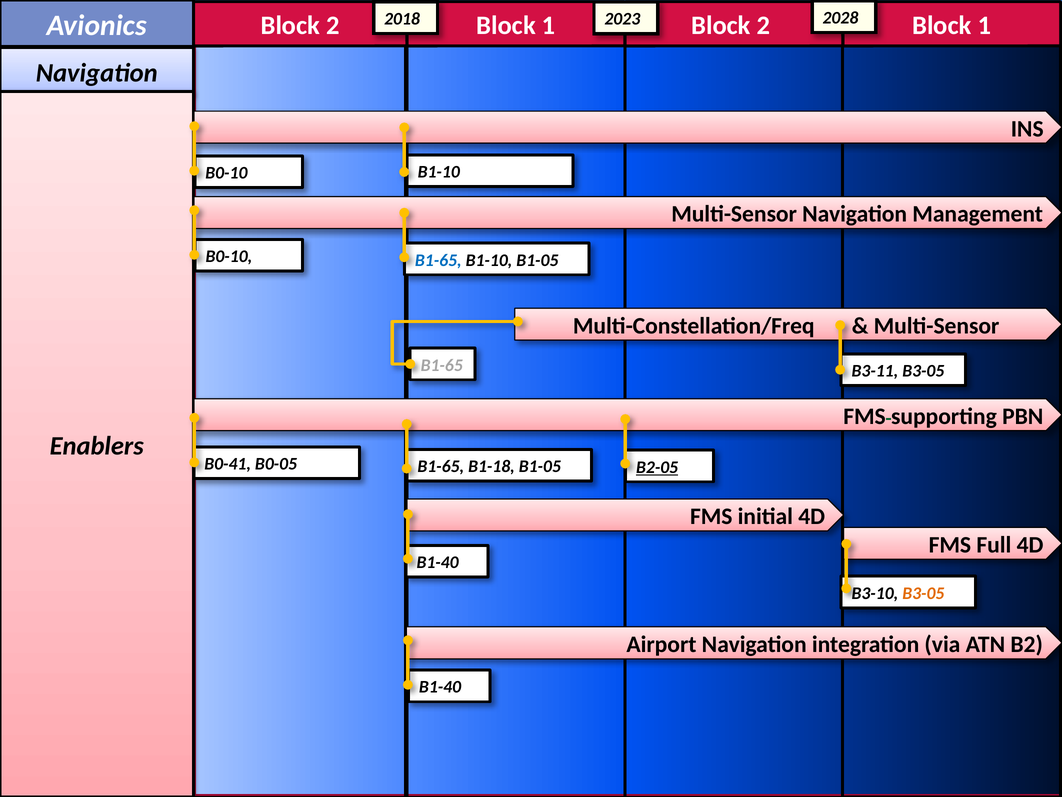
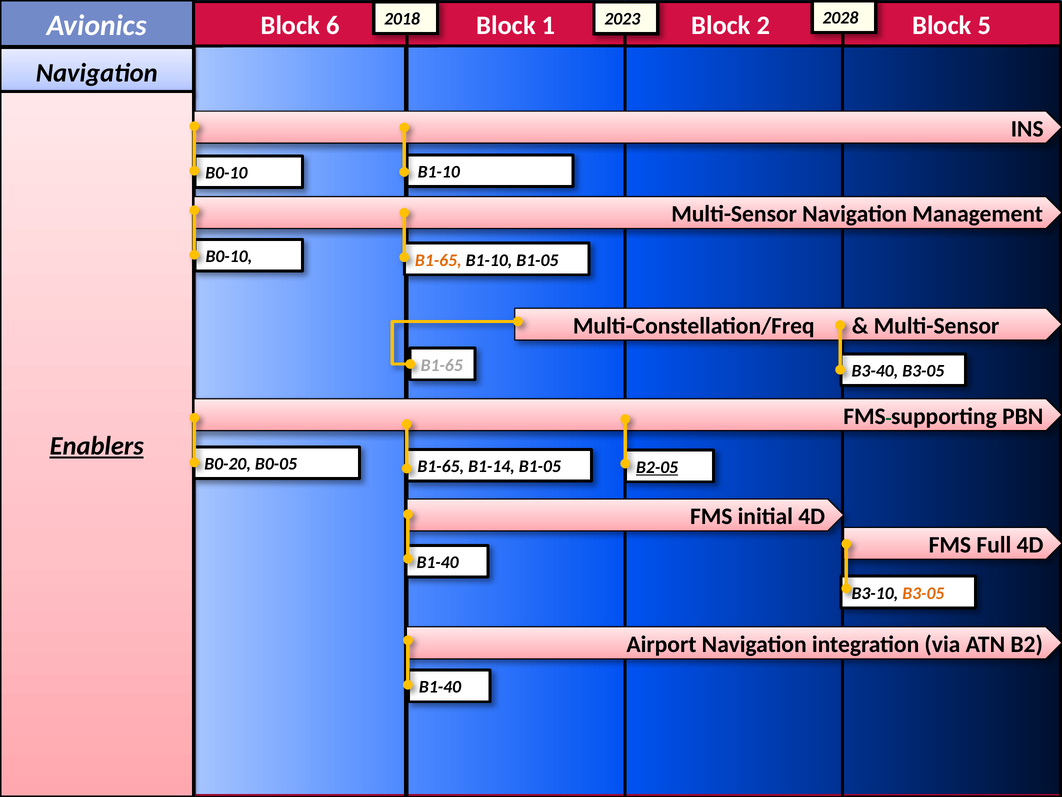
2 at (333, 26): 2 -> 6
2 Block 1: 1 -> 5
B1-65 at (438, 260) colour: blue -> orange
B3-11: B3-11 -> B3-40
Enablers underline: none -> present
B0-41: B0-41 -> B0-20
B1-18: B1-18 -> B1-14
